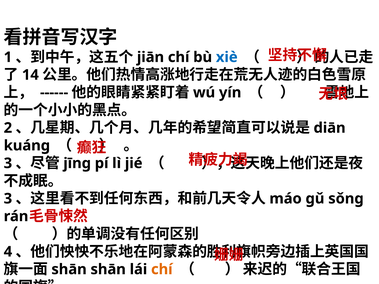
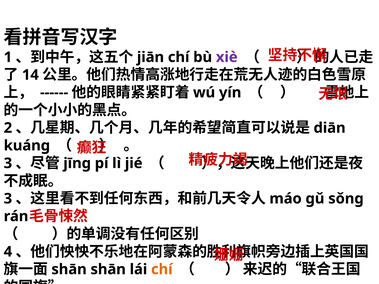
xiè colour: blue -> purple
